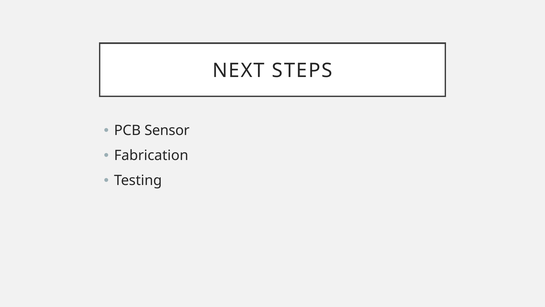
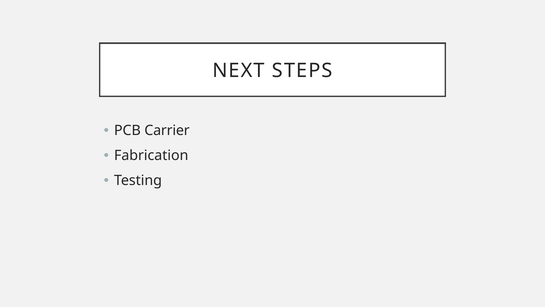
Sensor: Sensor -> Carrier
